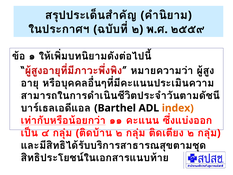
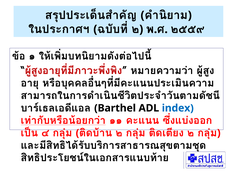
index colour: orange -> blue
